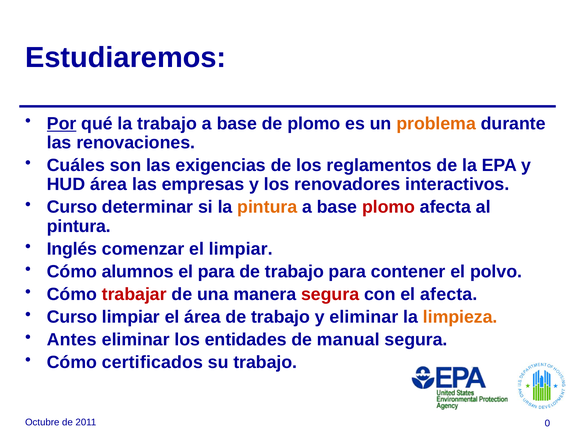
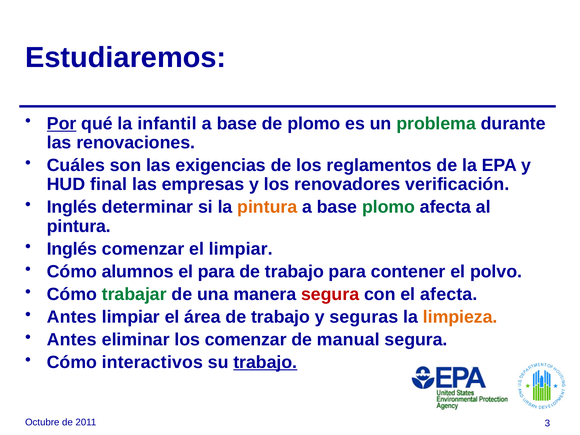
la trabajo: trabajo -> infantil
problema colour: orange -> green
HUD área: área -> final
interactivos: interactivos -> verificación
Curso at (72, 207): Curso -> Inglés
plomo at (389, 207) colour: red -> green
trabajar colour: red -> green
Curso at (72, 317): Curso -> Antes
y eliminar: eliminar -> seguras
los entidades: entidades -> comenzar
certificados: certificados -> interactivos
trabajo at (265, 362) underline: none -> present
0: 0 -> 3
